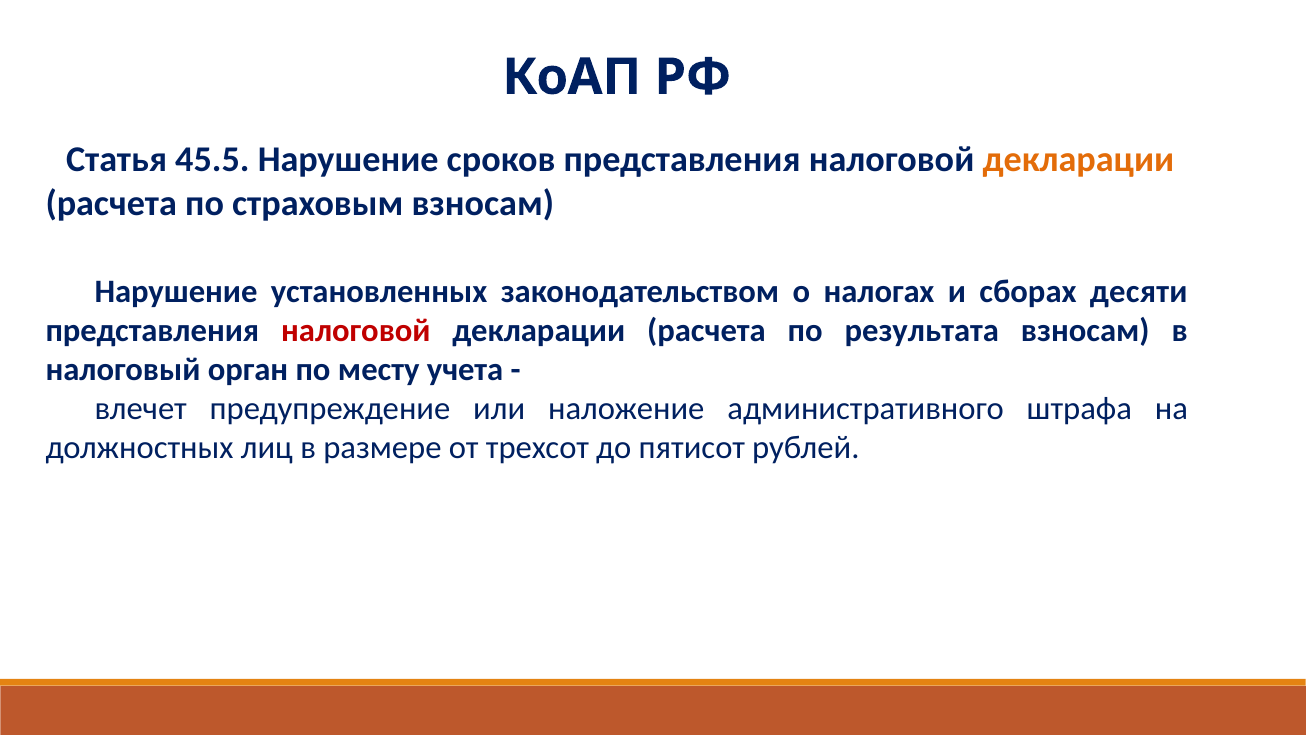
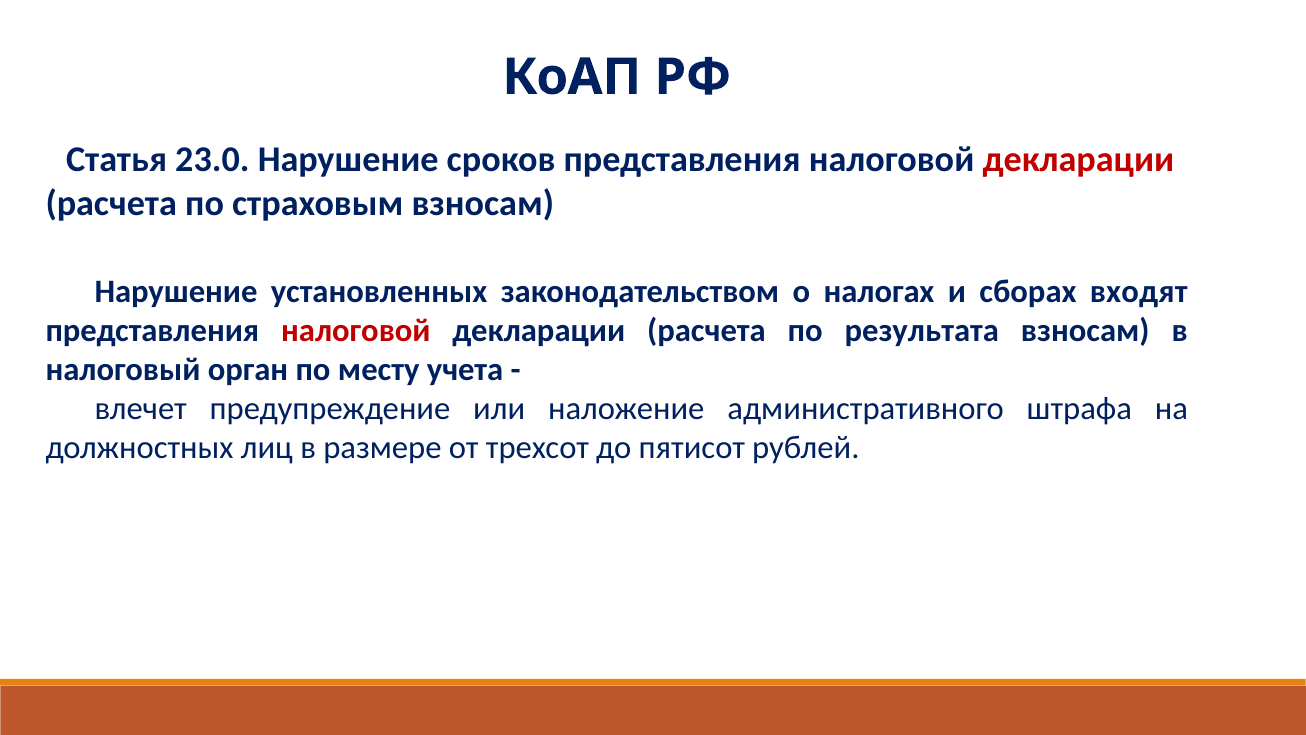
45.5: 45.5 -> 23.0
декларации at (1078, 160) colour: orange -> red
десяти: десяти -> входят
